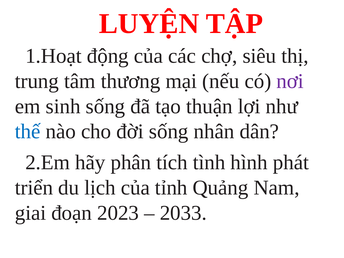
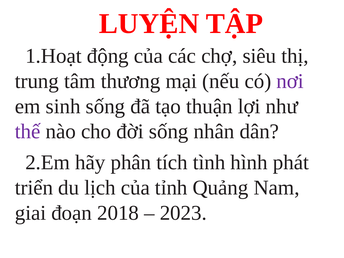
thế colour: blue -> purple
2023: 2023 -> 2018
2033: 2033 -> 2023
